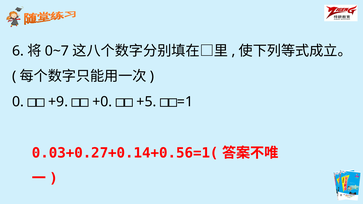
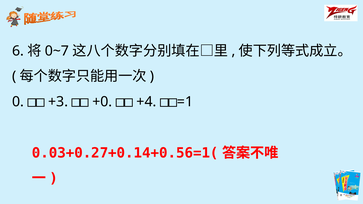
+9: +9 -> +3
+5: +5 -> +4
